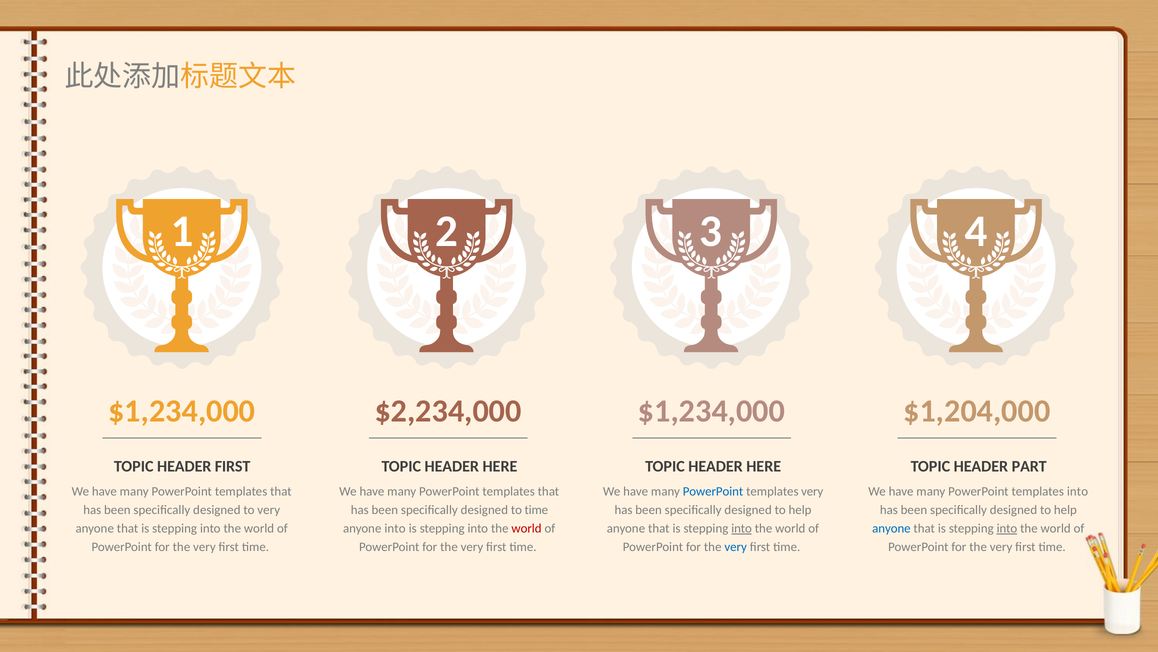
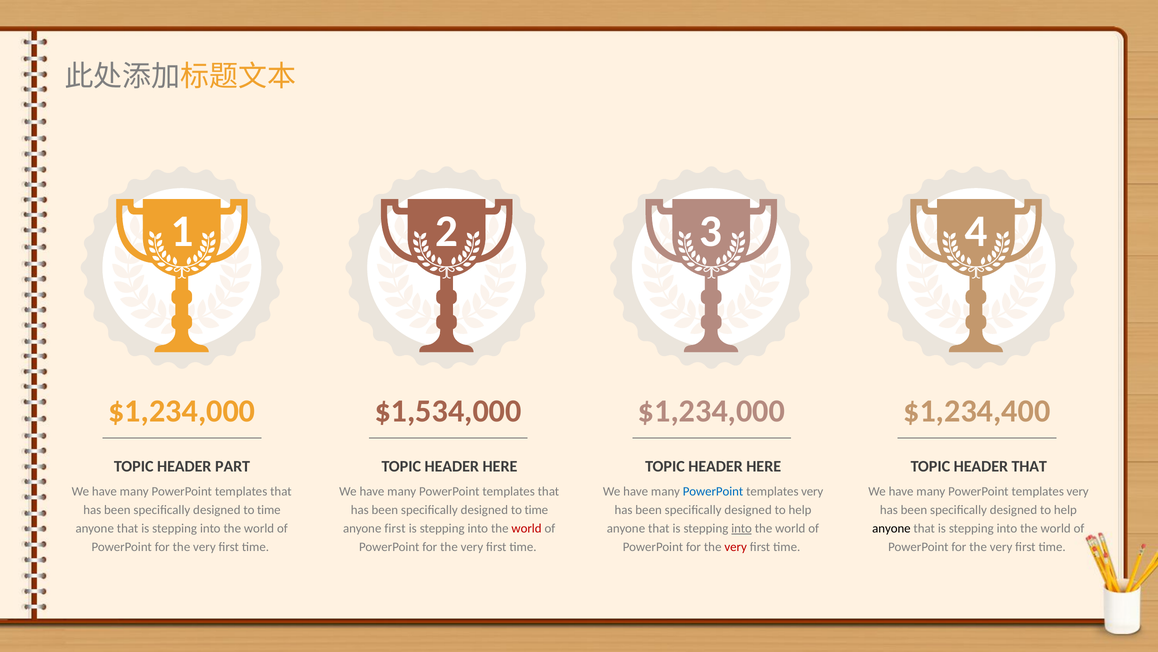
$2,234,000: $2,234,000 -> $1,534,000
$1,204,000: $1,204,000 -> $1,234,400
HEADER FIRST: FIRST -> PART
HEADER PART: PART -> THAT
into at (1077, 491): into -> very
very at (269, 510): very -> time
anyone into: into -> first
anyone at (891, 528) colour: blue -> black
into at (1007, 528) underline: present -> none
very at (736, 546) colour: blue -> red
